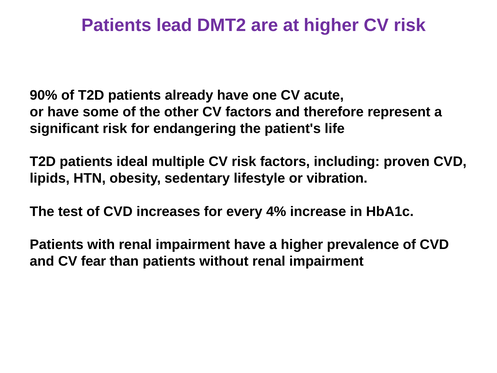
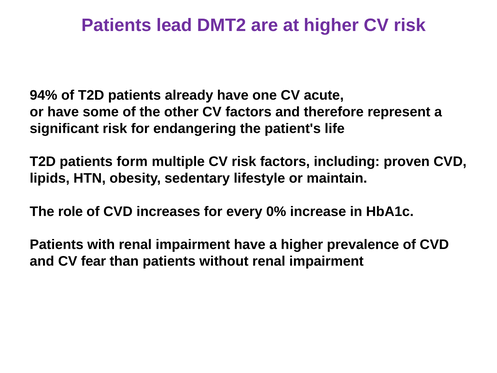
90%: 90% -> 94%
ideal: ideal -> form
vibration: vibration -> maintain
test: test -> role
4%: 4% -> 0%
